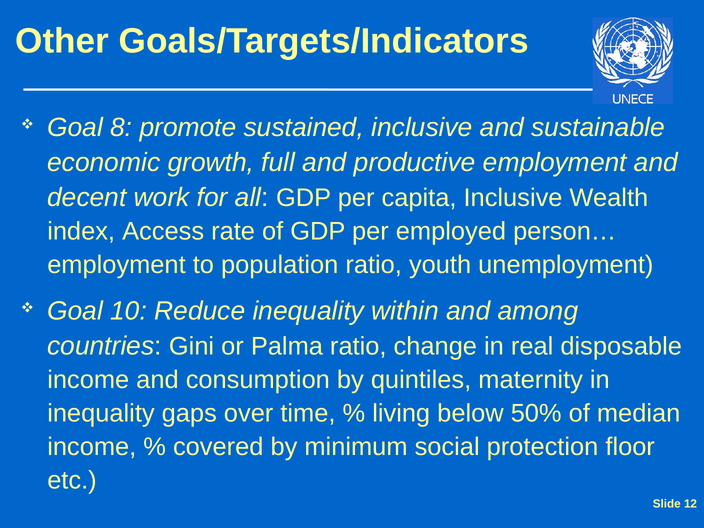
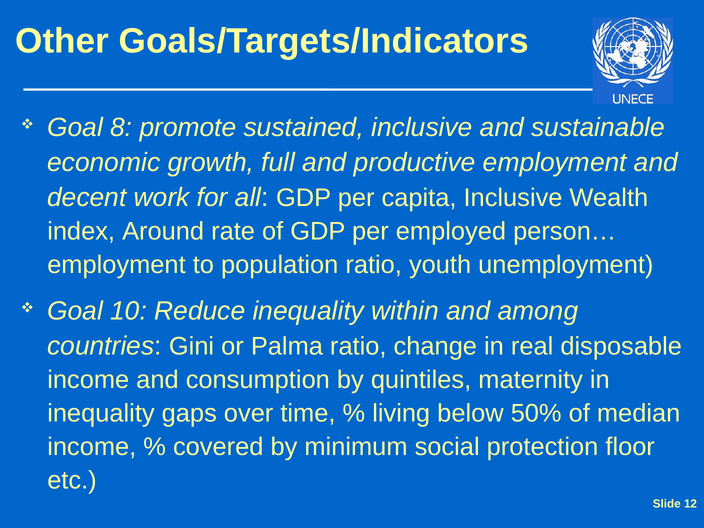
Access: Access -> Around
